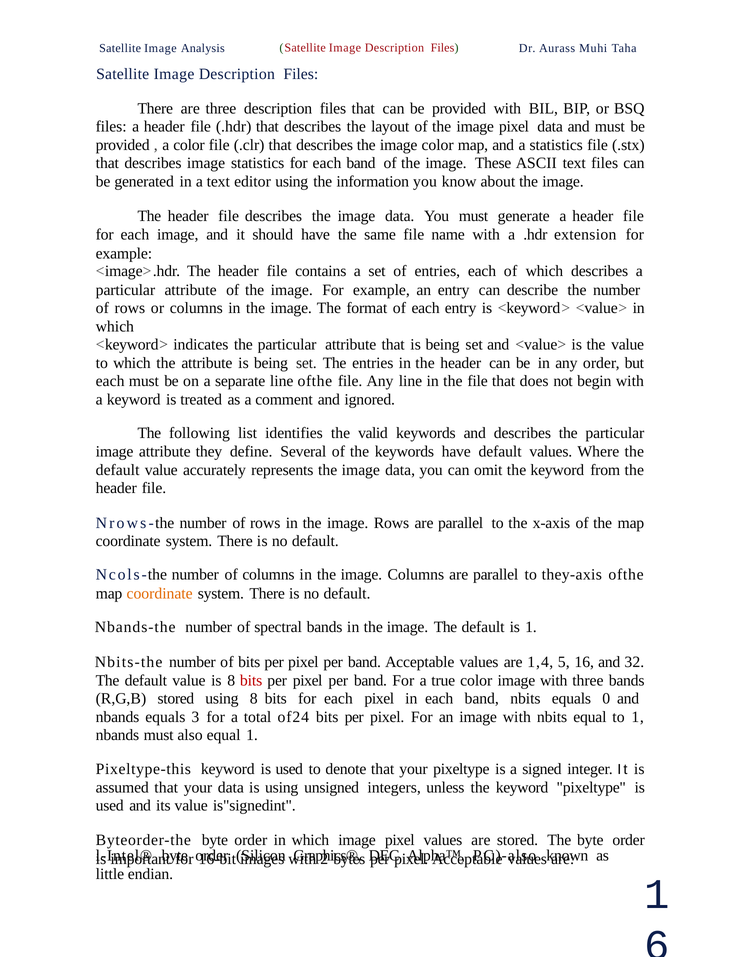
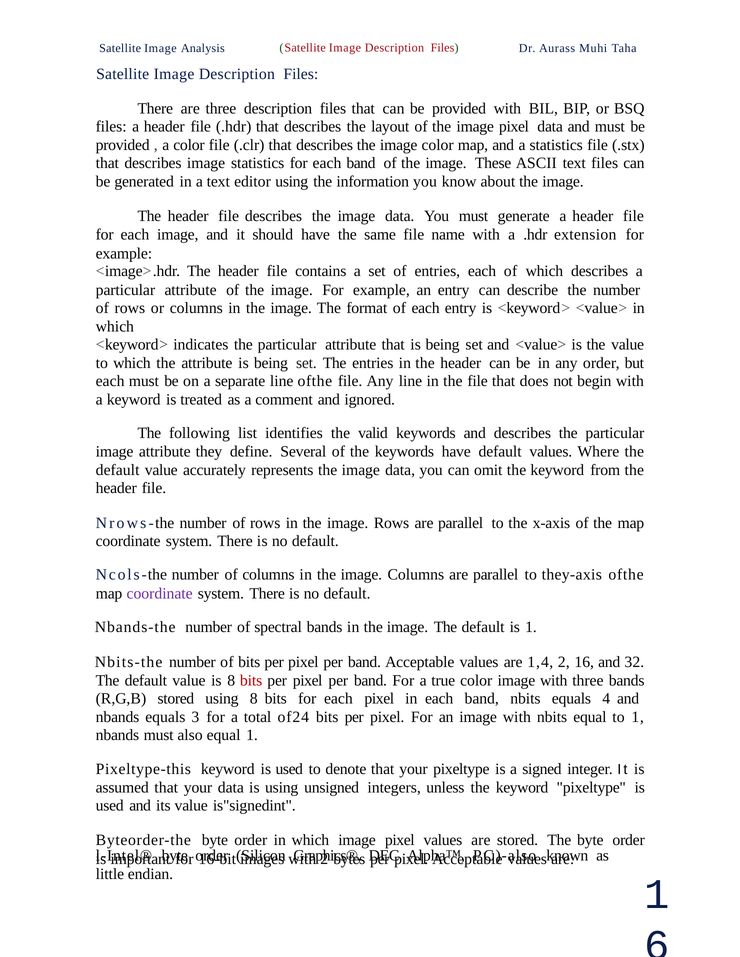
coordinate at (160, 594) colour: orange -> purple
1,4 5: 5 -> 2
0: 0 -> 4
